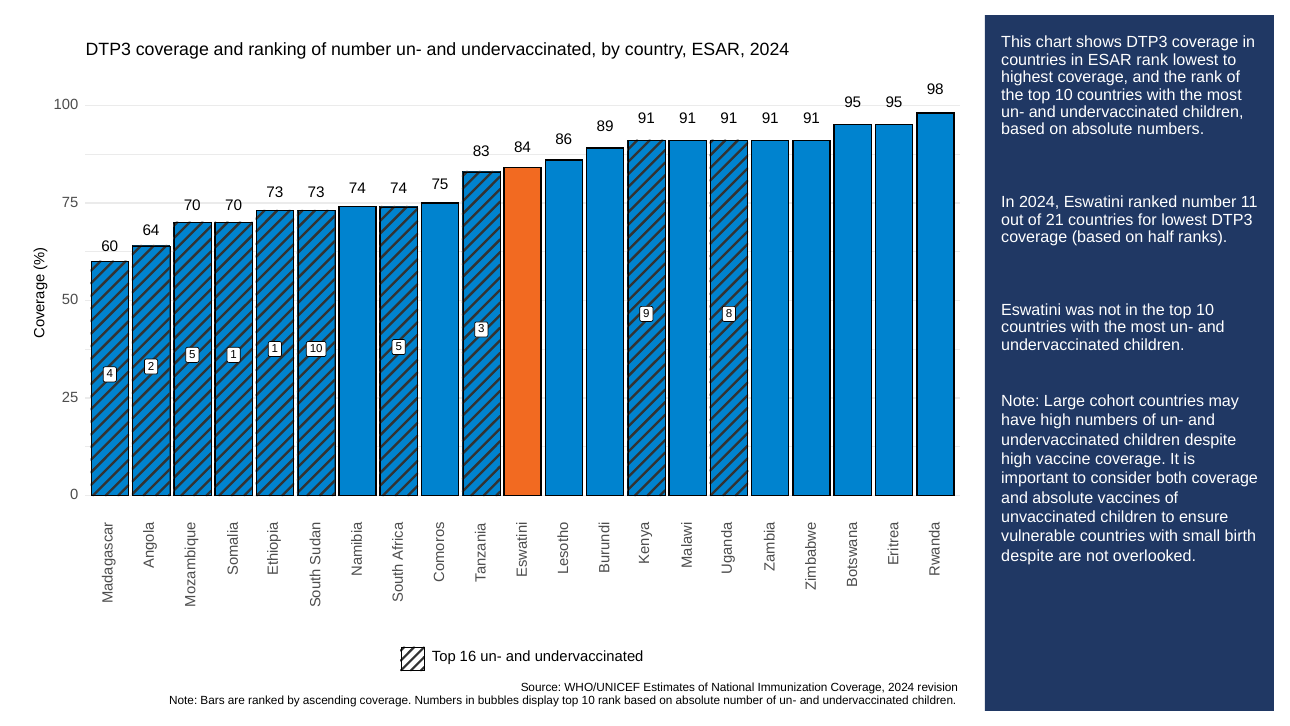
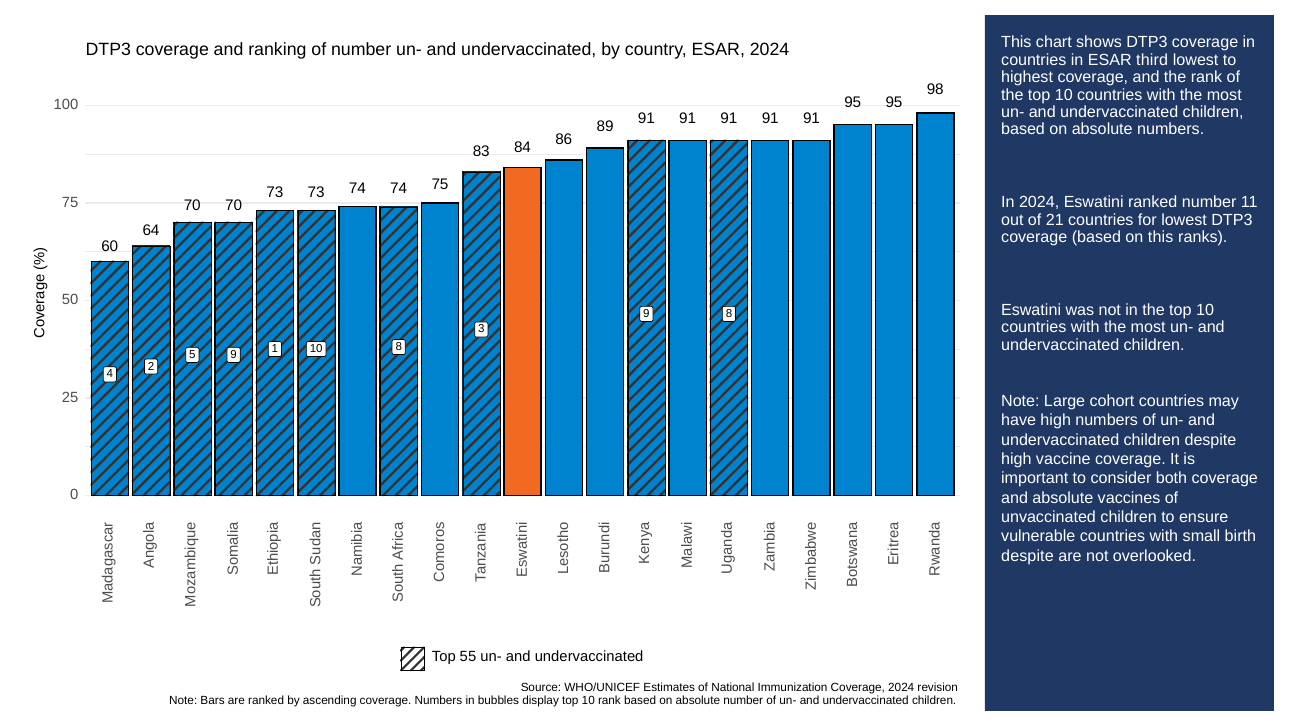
ESAR rank: rank -> third
on half: half -> this
10 5: 5 -> 8
5 1: 1 -> 9
16: 16 -> 55
